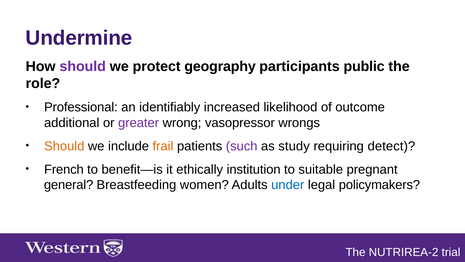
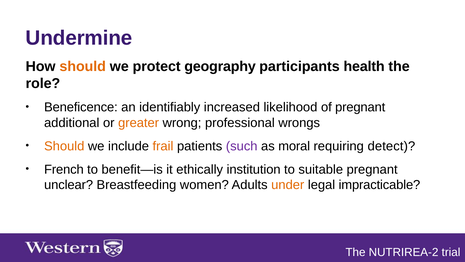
should at (83, 66) colour: purple -> orange
public: public -> health
Professional: Professional -> Beneficence
of outcome: outcome -> pregnant
greater colour: purple -> orange
vasopressor: vasopressor -> professional
study: study -> moral
general: general -> unclear
under colour: blue -> orange
policymakers: policymakers -> impracticable
